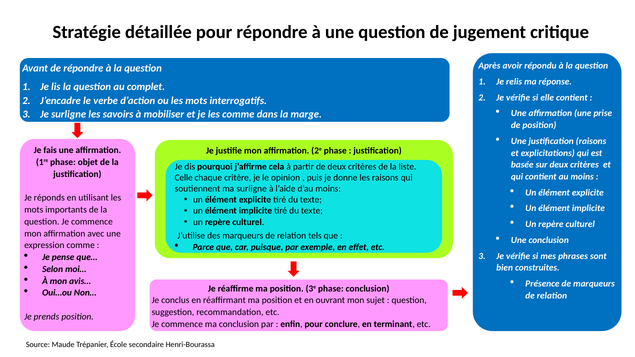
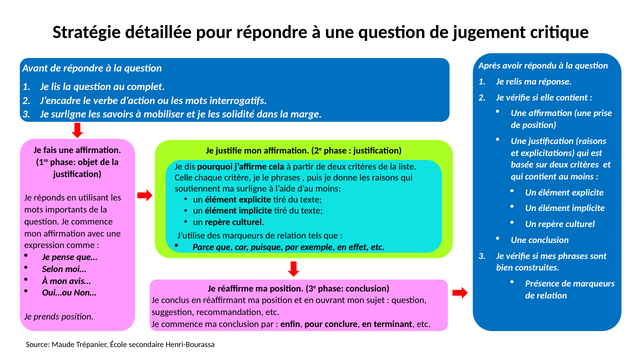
les comme: comme -> solidité
le opinion: opinion -> phrases
